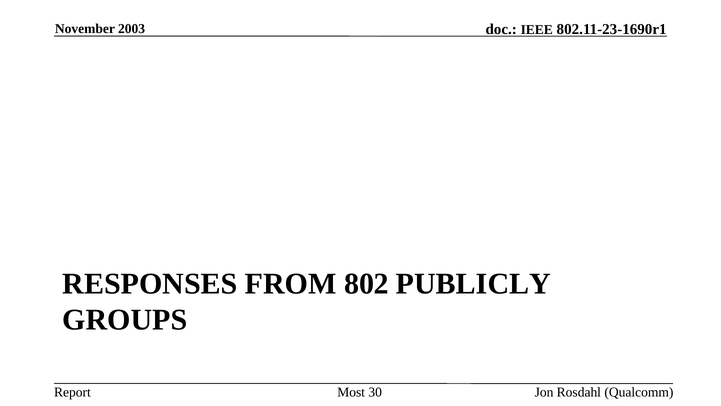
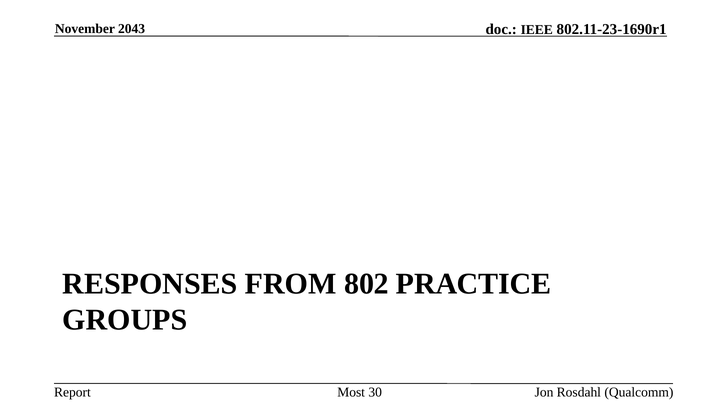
2003: 2003 -> 2043
PUBLICLY: PUBLICLY -> PRACTICE
